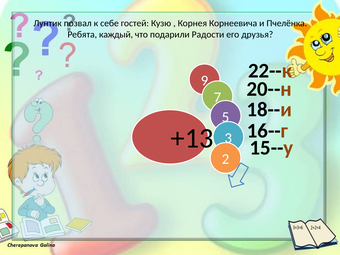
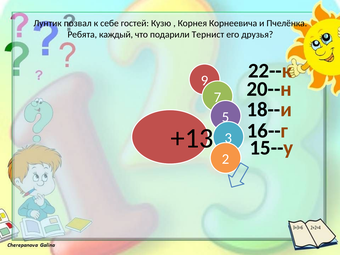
Радости: Радости -> Тернист
